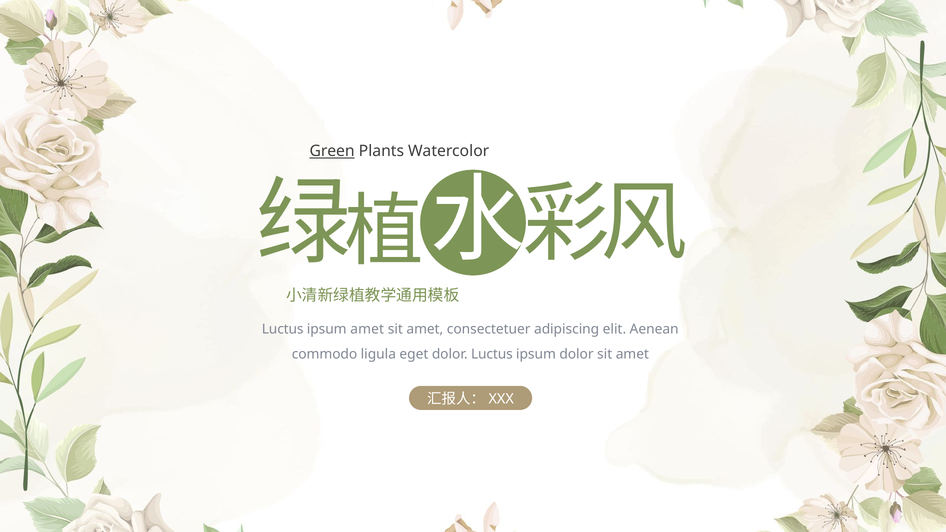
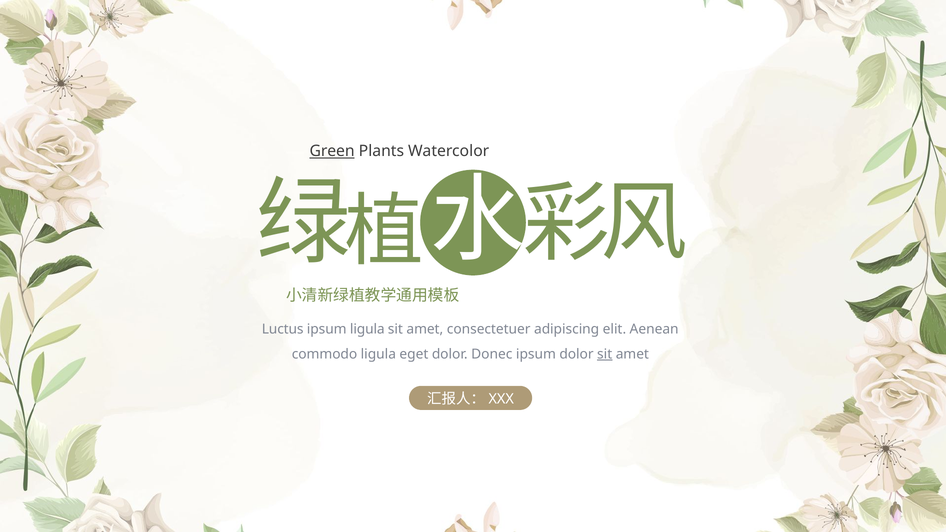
ipsum amet: amet -> ligula
dolor Luctus: Luctus -> Donec
sit at (605, 354) underline: none -> present
